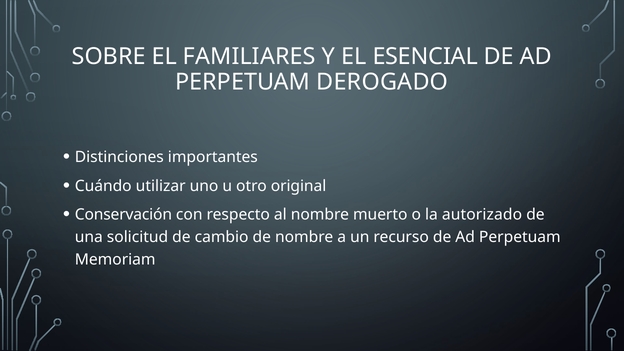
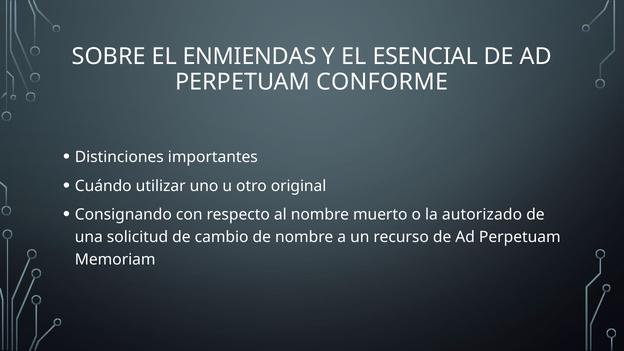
FAMILIARES: FAMILIARES -> ENMIENDAS
DEROGADO: DEROGADO -> CONFORME
Conservación: Conservación -> Consignando
